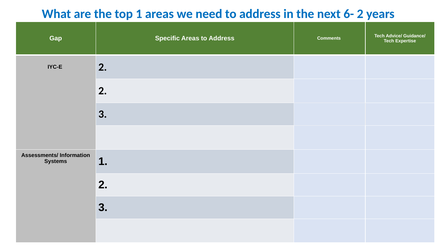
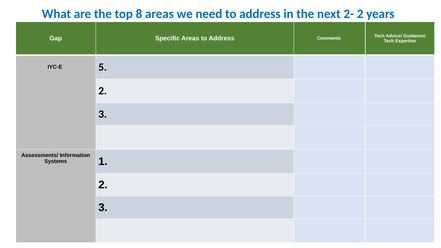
top 1: 1 -> 8
6-: 6- -> 2-
IYC-E 2: 2 -> 5
